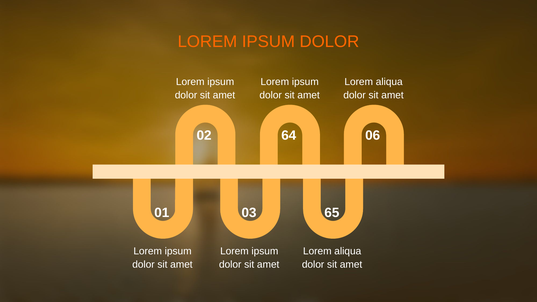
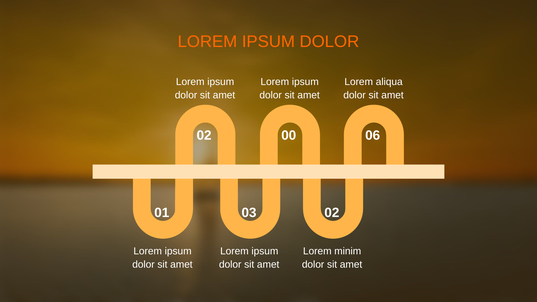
64: 64 -> 00
03 65: 65 -> 02
aliqua at (348, 251): aliqua -> minim
